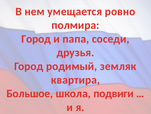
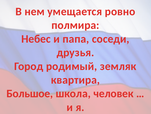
Город at (36, 39): Город -> Небес
подвиги: подвиги -> человек
